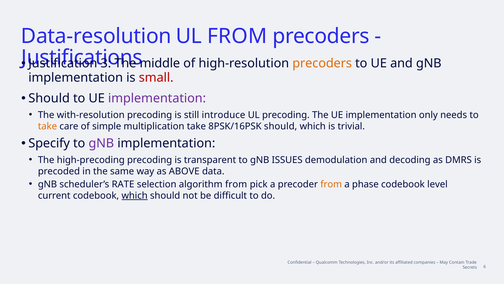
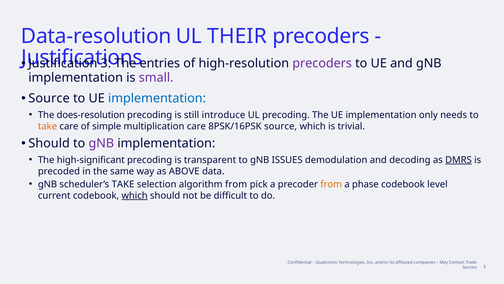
UL FROM: FROM -> THEIR
middle: middle -> entries
precoders at (322, 63) colour: orange -> purple
small colour: red -> purple
Should at (49, 98): Should -> Source
implementation at (157, 98) colour: purple -> blue
with-resolution: with-resolution -> does-resolution
multiplication take: take -> care
8PSK/16PSK should: should -> source
Specify at (49, 143): Specify -> Should
high-precoding: high-precoding -> high-significant
DMRS underline: none -> present
scheduler’s RATE: RATE -> TAKE
